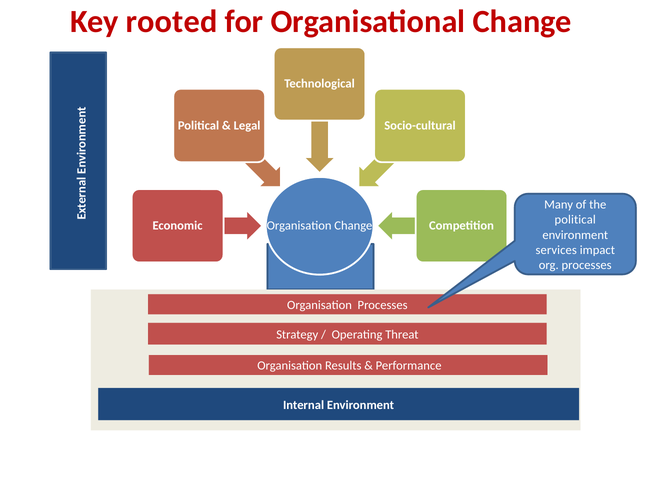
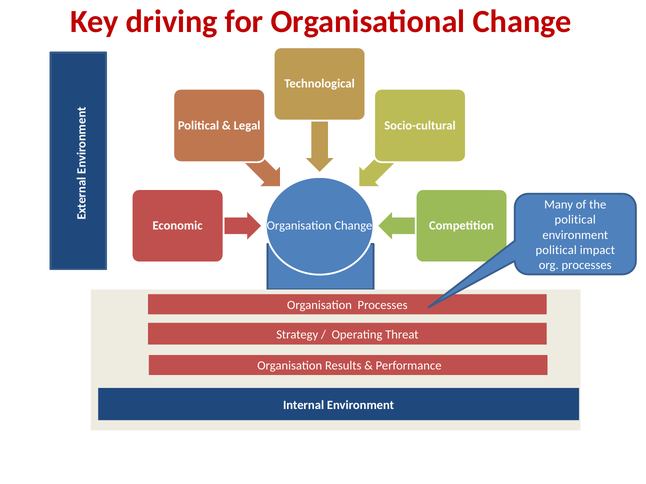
rooted: rooted -> driving
services at (556, 250): services -> political
